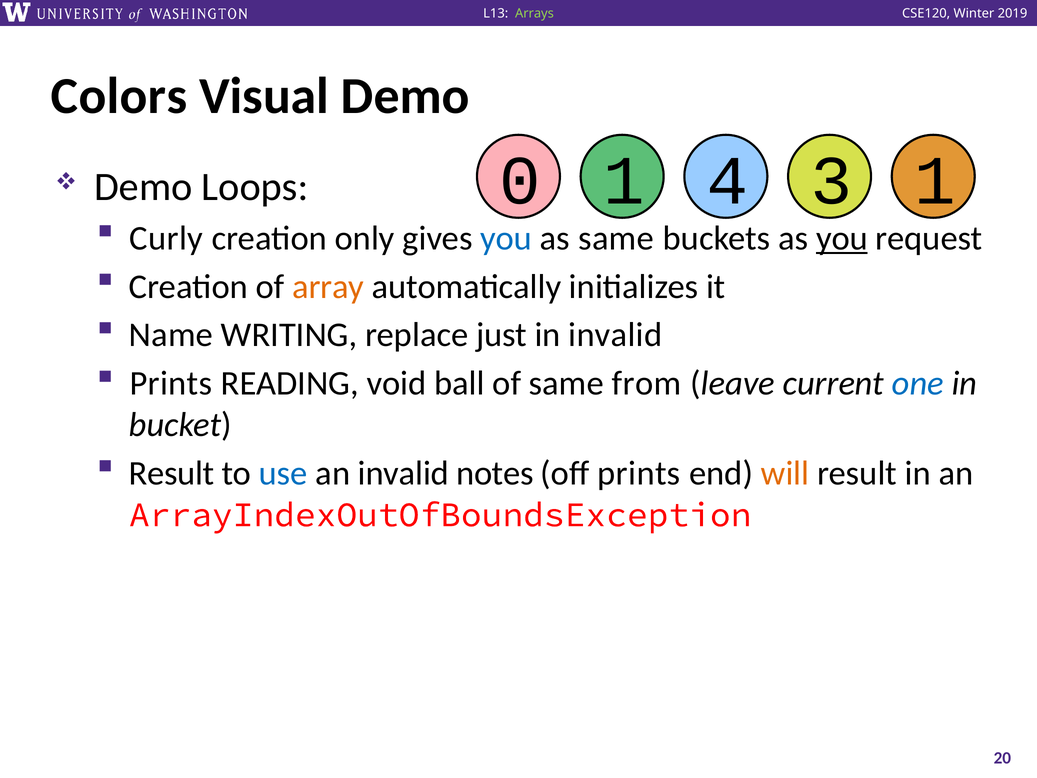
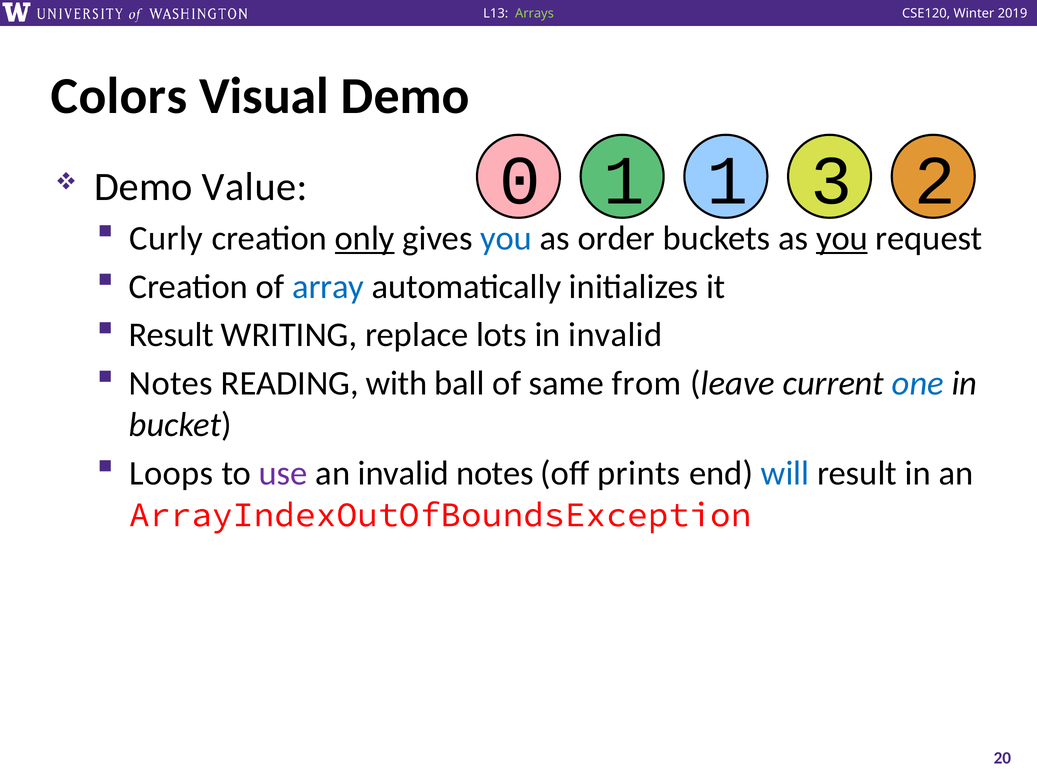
1 4: 4 -> 1
3 1: 1 -> 2
Loops: Loops -> Value
only underline: none -> present
as same: same -> order
array colour: orange -> blue
Name at (171, 335): Name -> Result
just: just -> lots
Prints at (171, 383): Prints -> Notes
void: void -> with
Result at (172, 473): Result -> Loops
use colour: blue -> purple
will colour: orange -> blue
